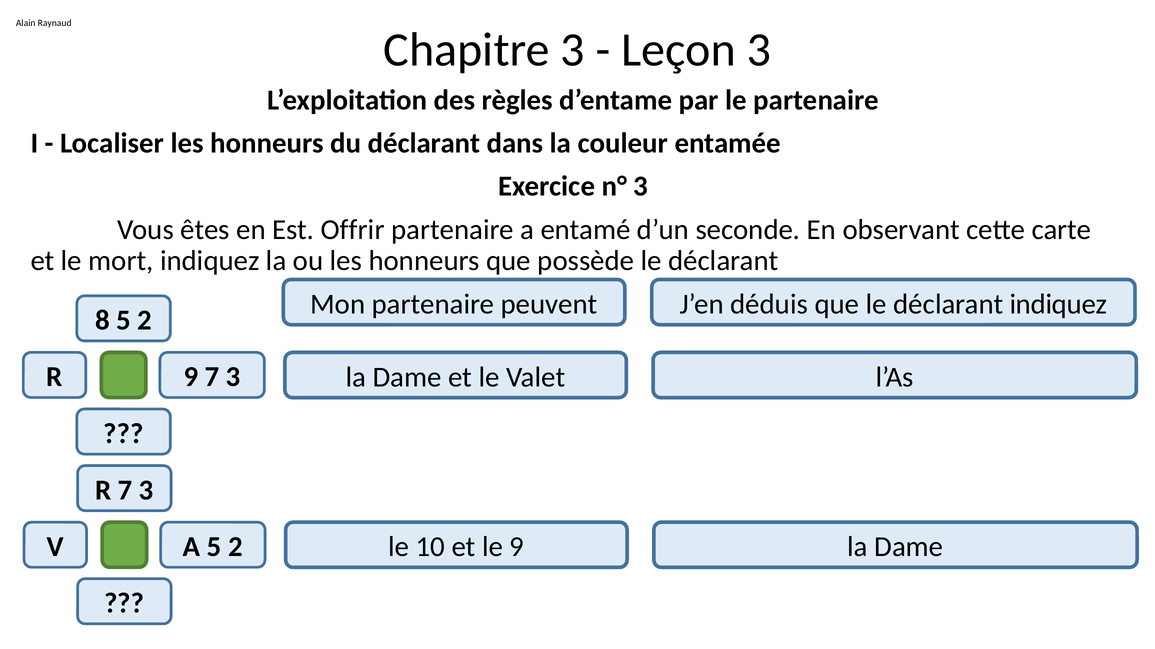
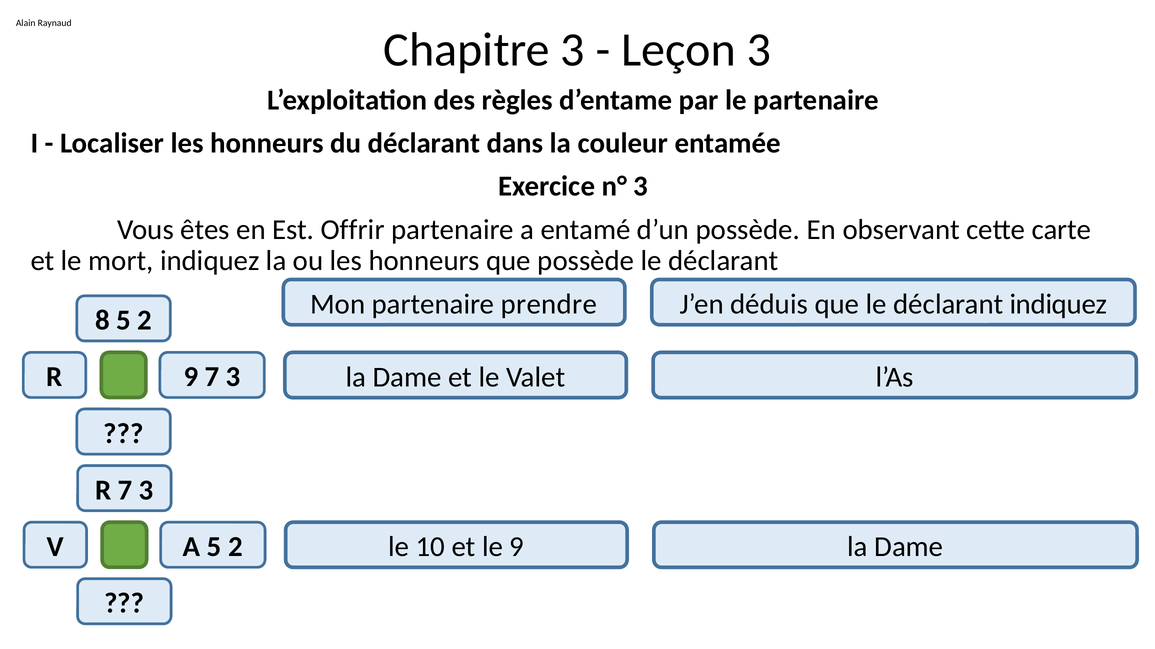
d’un seconde: seconde -> possède
peuvent: peuvent -> prendre
